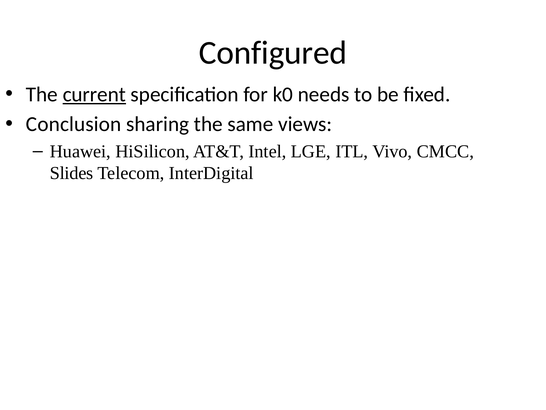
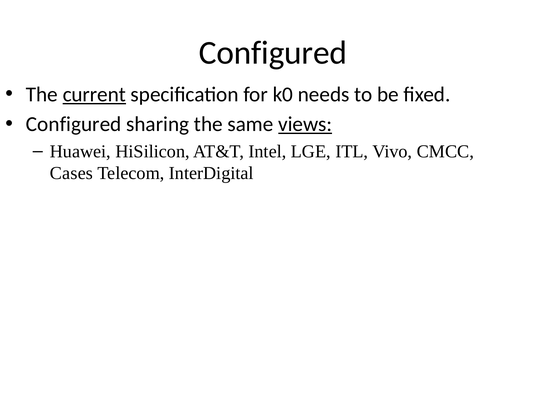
Conclusion at (74, 124): Conclusion -> Configured
views underline: none -> present
Slides: Slides -> Cases
